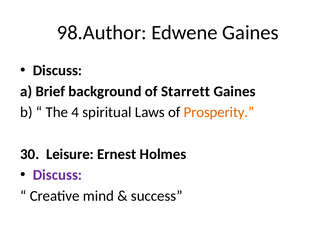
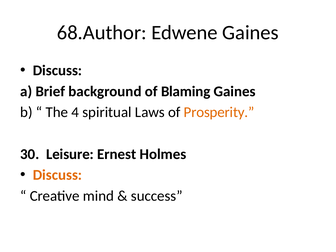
98.Author: 98.Author -> 68.Author
Starrett: Starrett -> Blaming
Discuss at (57, 175) colour: purple -> orange
